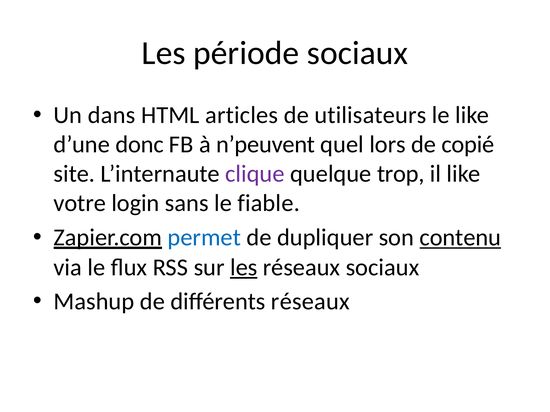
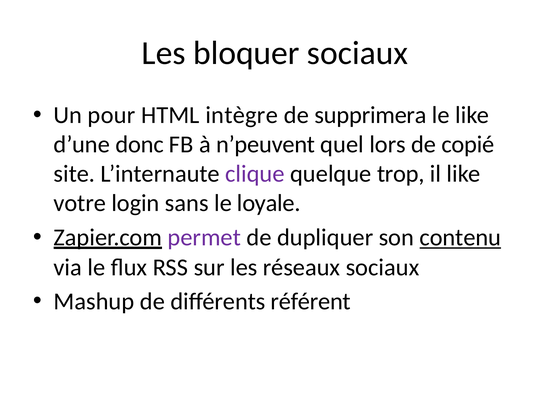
période: période -> bloquer
dans: dans -> pour
articles: articles -> intègre
utilisateurs: utilisateurs -> supprimera
fiable: fiable -> loyale
permet colour: blue -> purple
les at (244, 268) underline: present -> none
différents réseaux: réseaux -> référent
